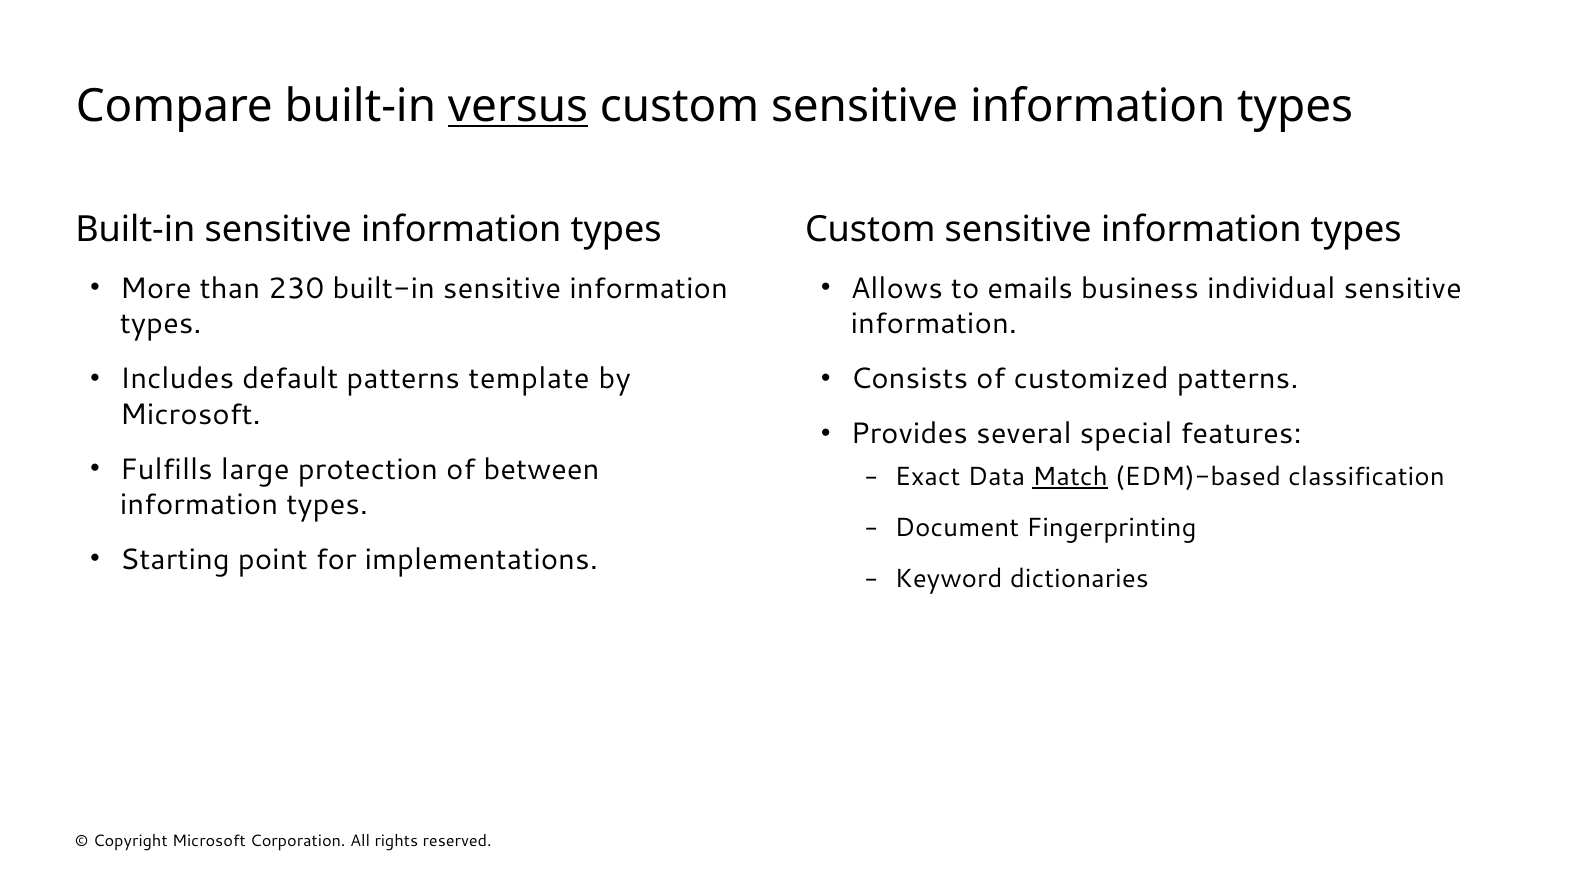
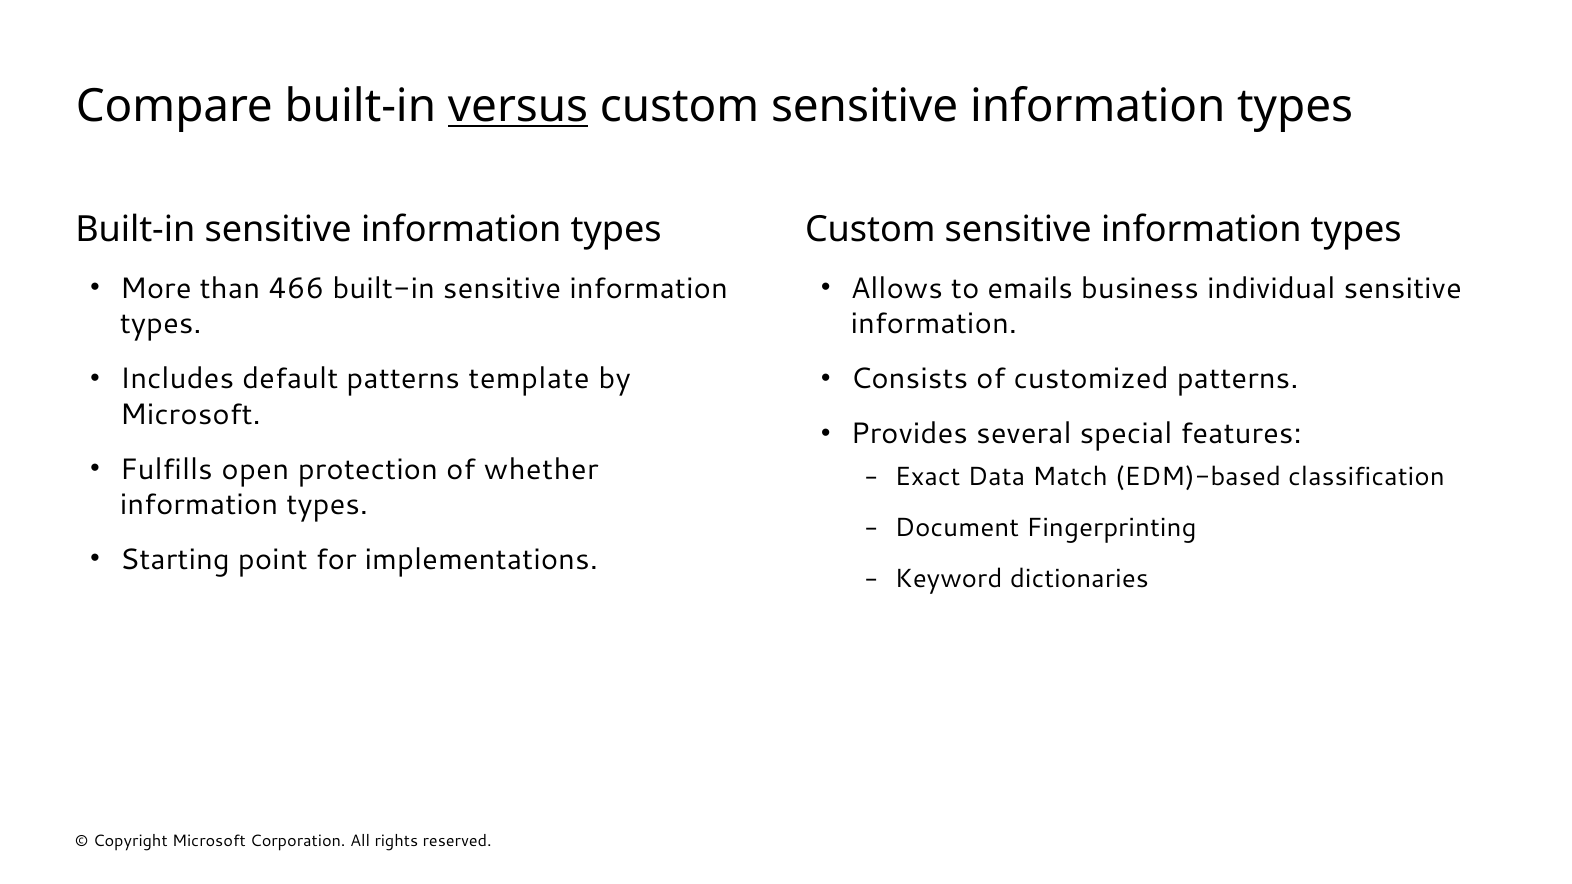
230: 230 -> 466
large: large -> open
between: between -> whether
Match underline: present -> none
